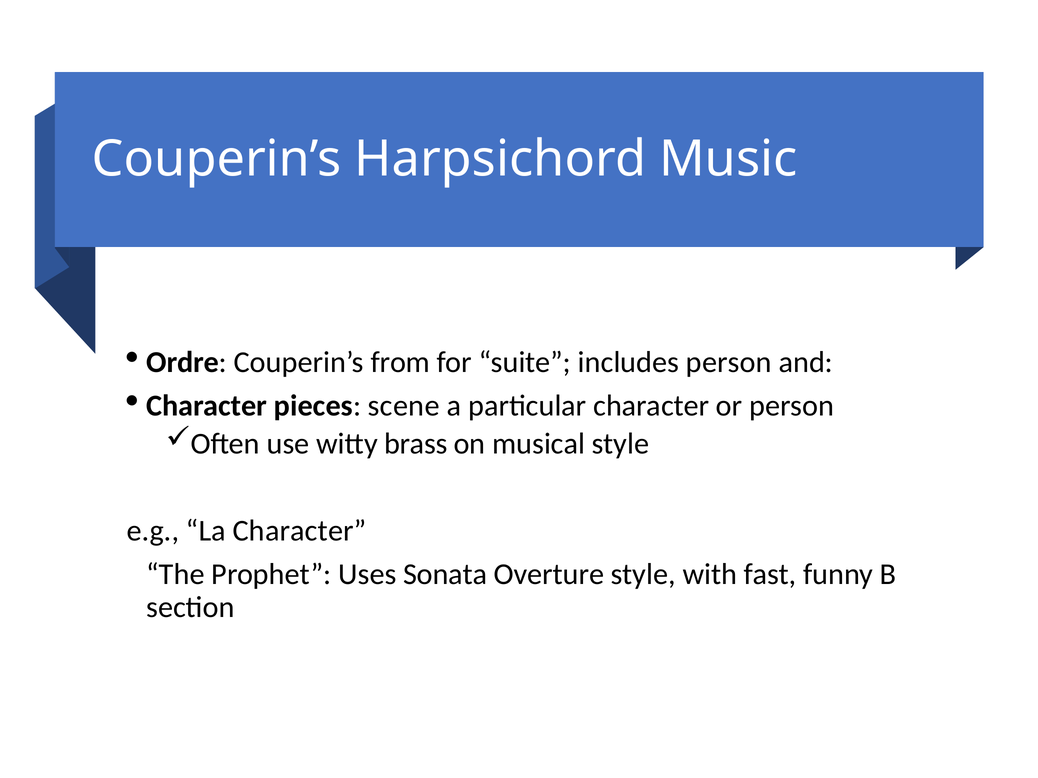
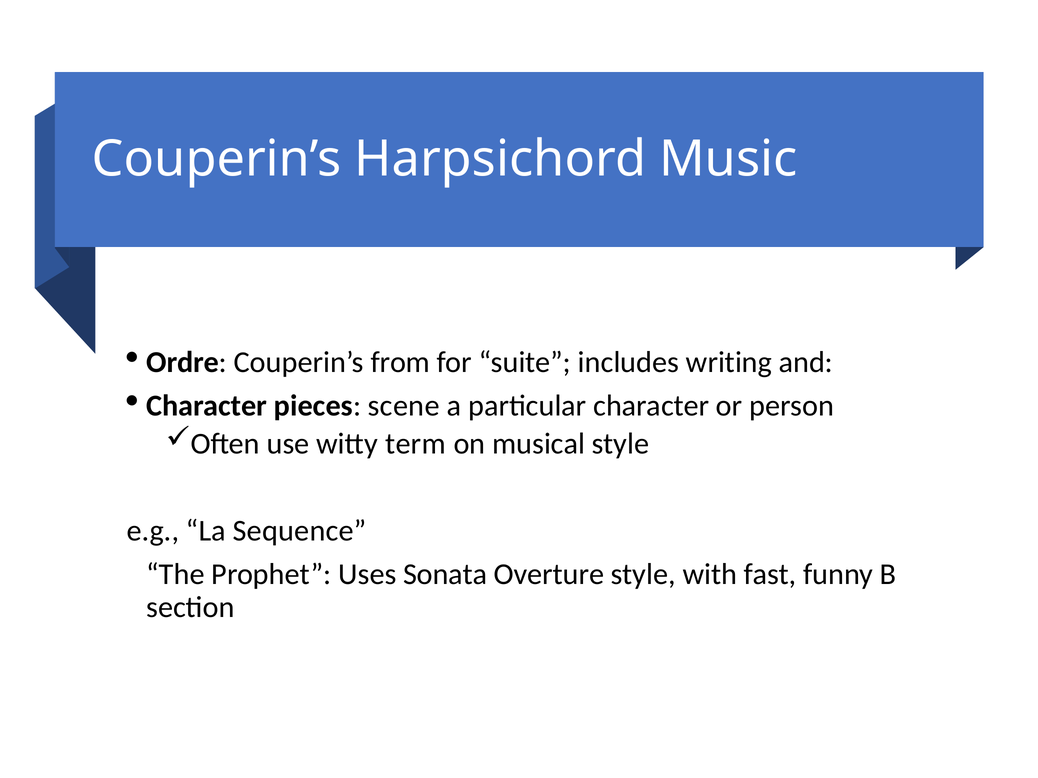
includes person: person -> writing
brass: brass -> term
La Character: Character -> Sequence
